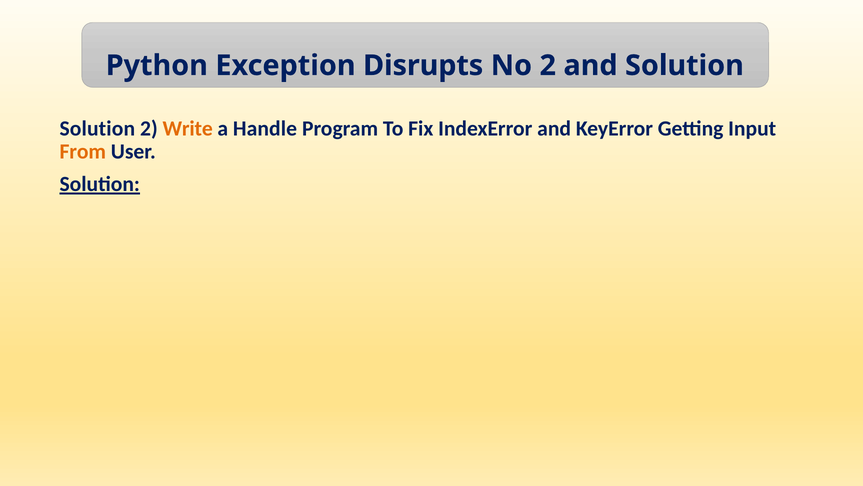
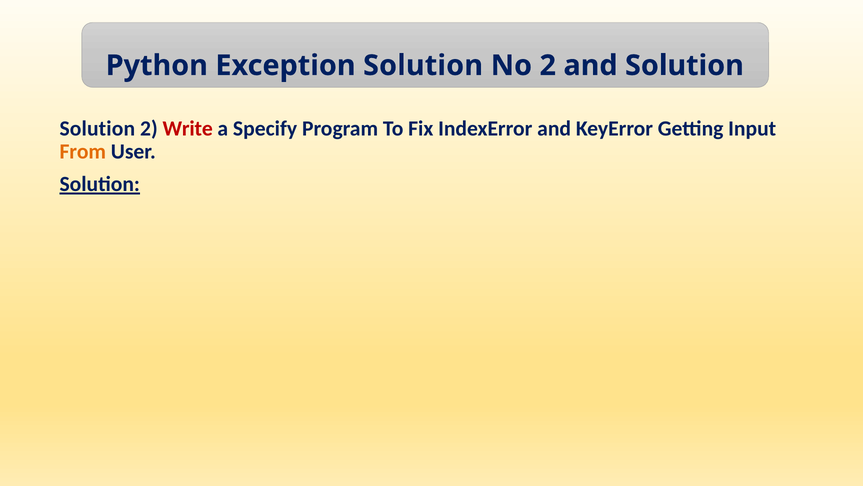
Exception Disrupts: Disrupts -> Solution
Write colour: orange -> red
Handle: Handle -> Specify
